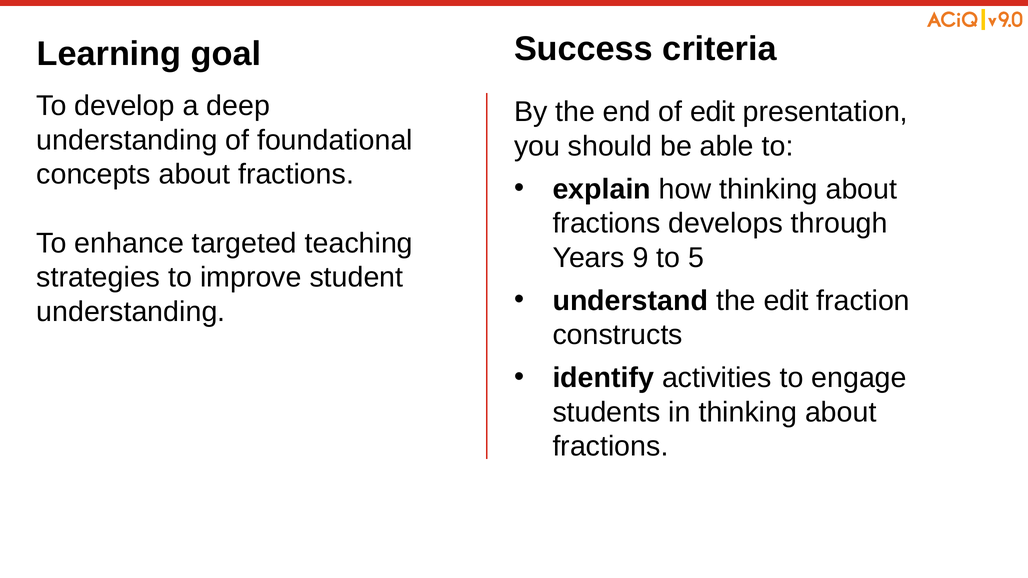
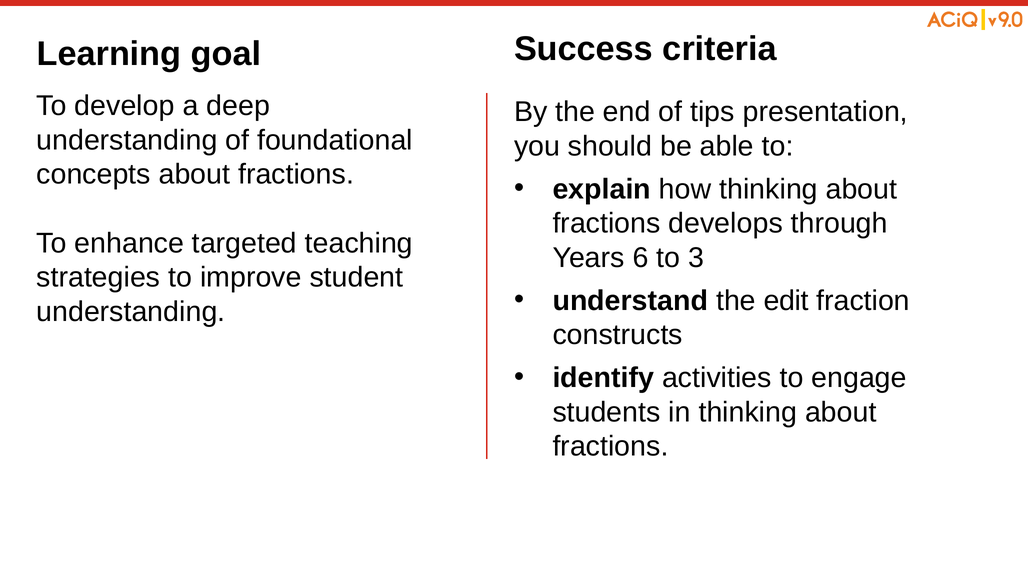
of edit: edit -> tips
9: 9 -> 6
5: 5 -> 3
